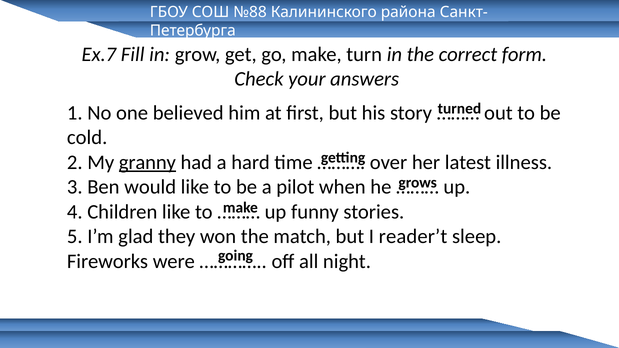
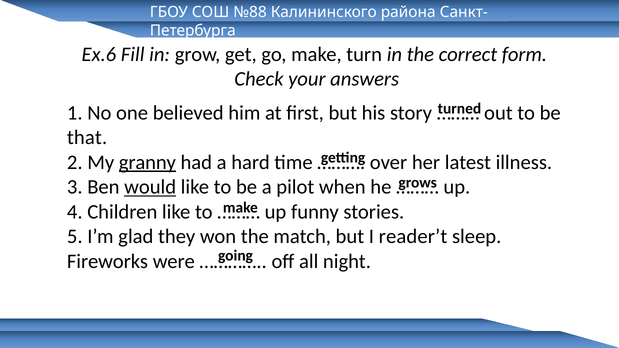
Ex.7: Ex.7 -> Ex.6
cold: cold -> that
would underline: none -> present
